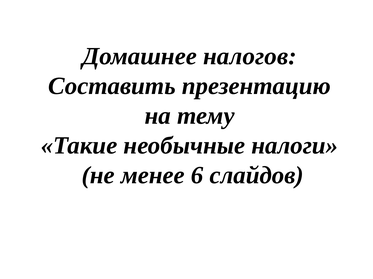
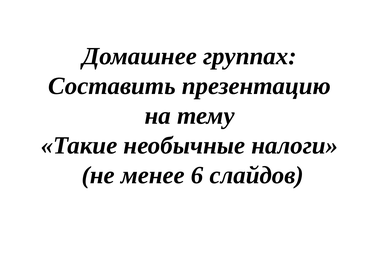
налогов: налогов -> группах
